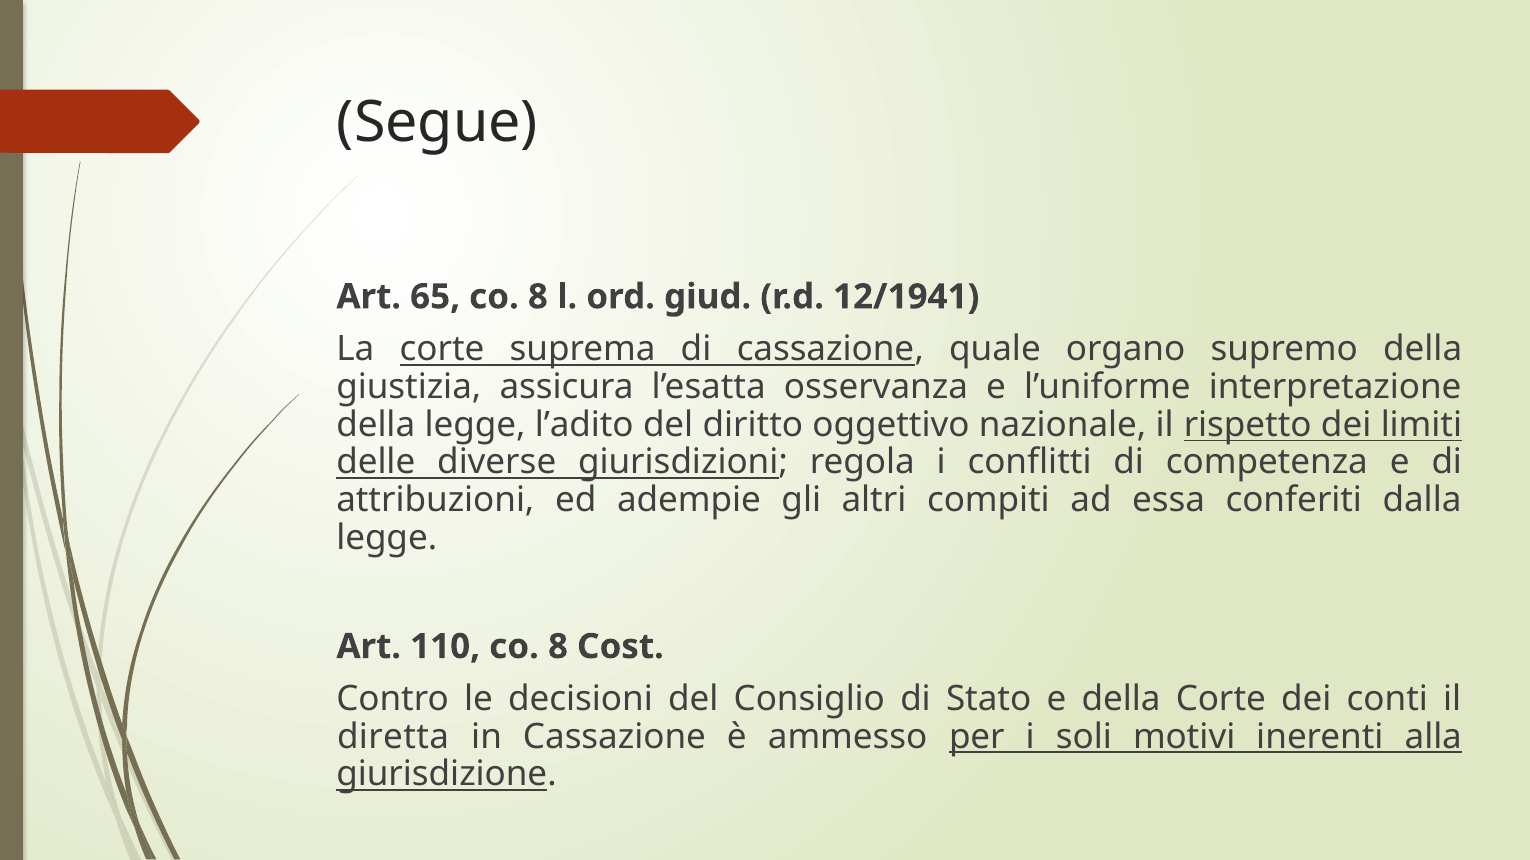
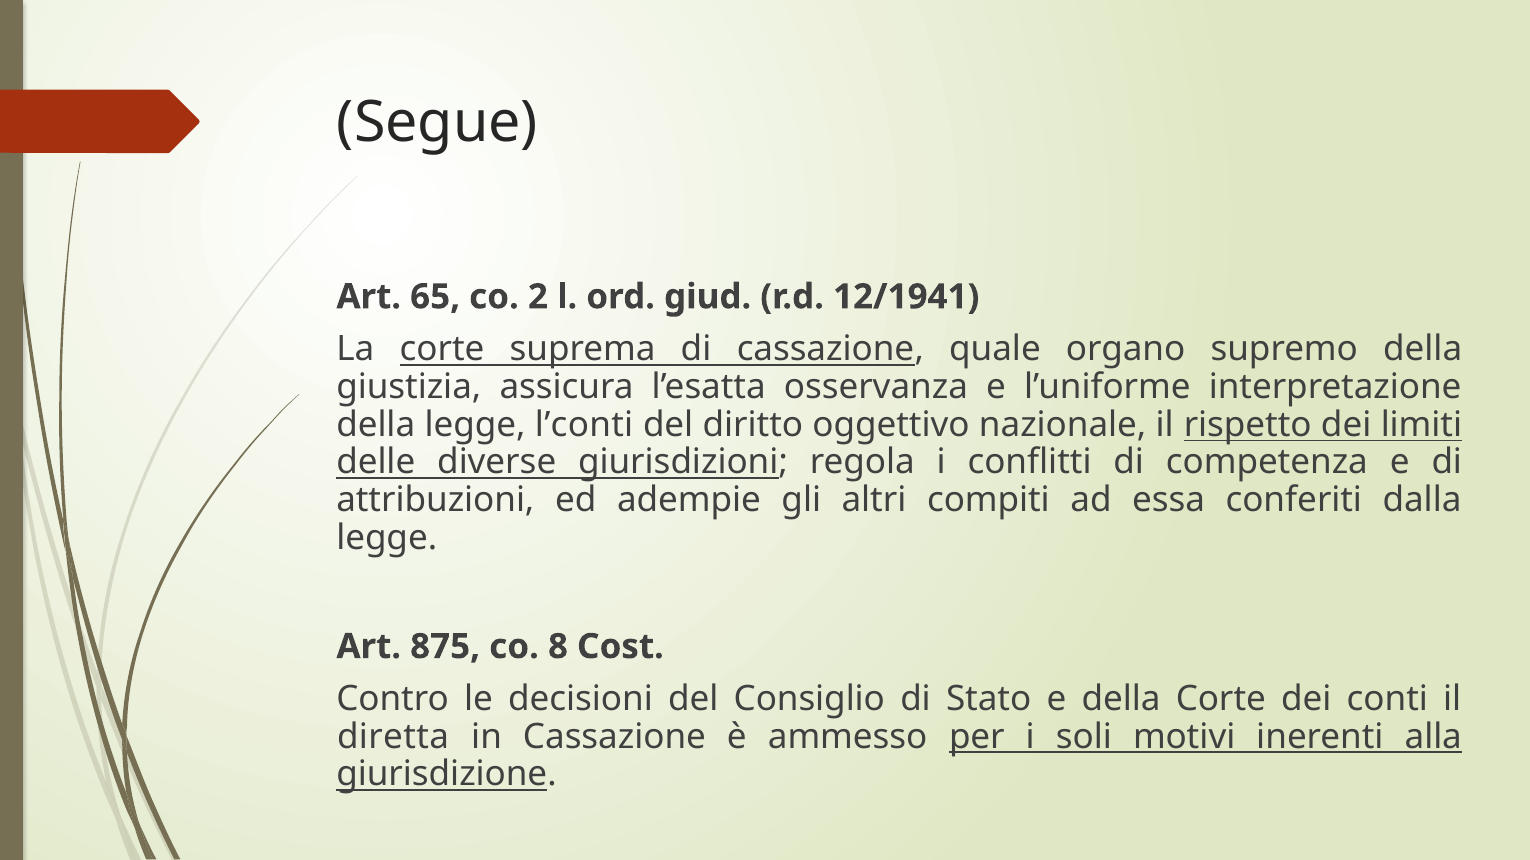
65 co 8: 8 -> 2
l’adito: l’adito -> l’conti
110: 110 -> 875
